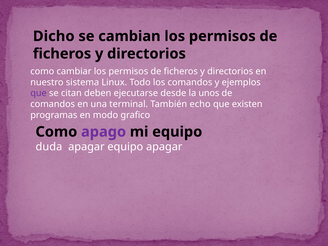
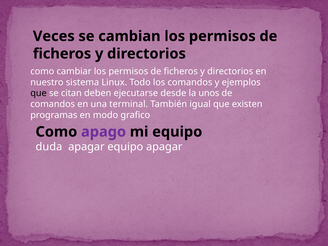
Dicho: Dicho -> Veces
que at (39, 93) colour: purple -> black
echo: echo -> igual
